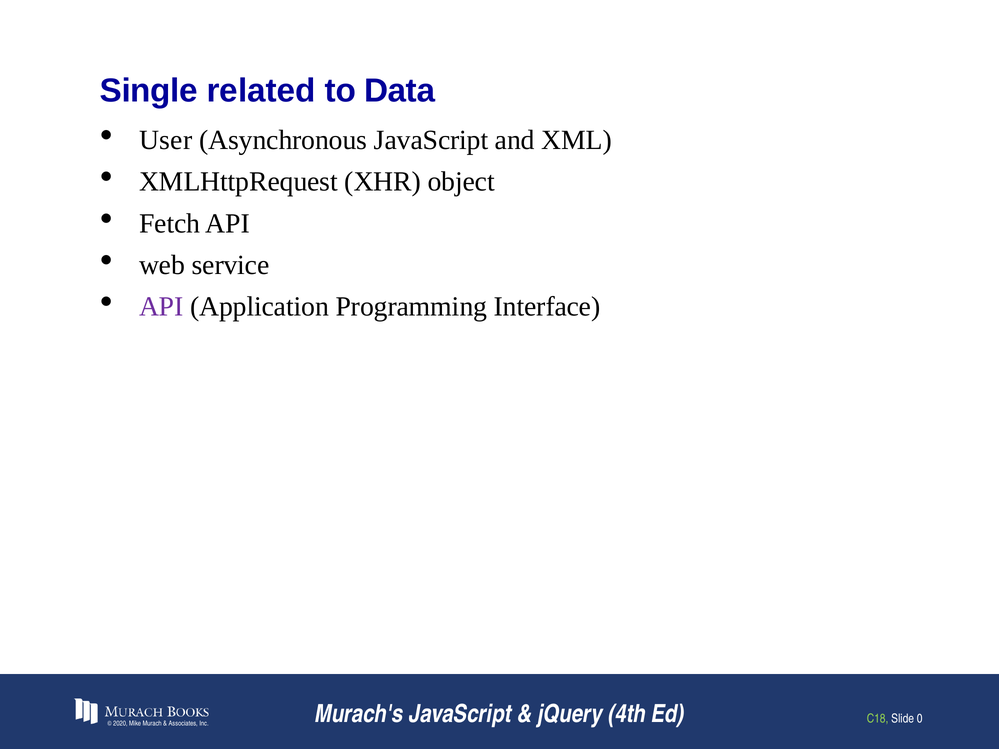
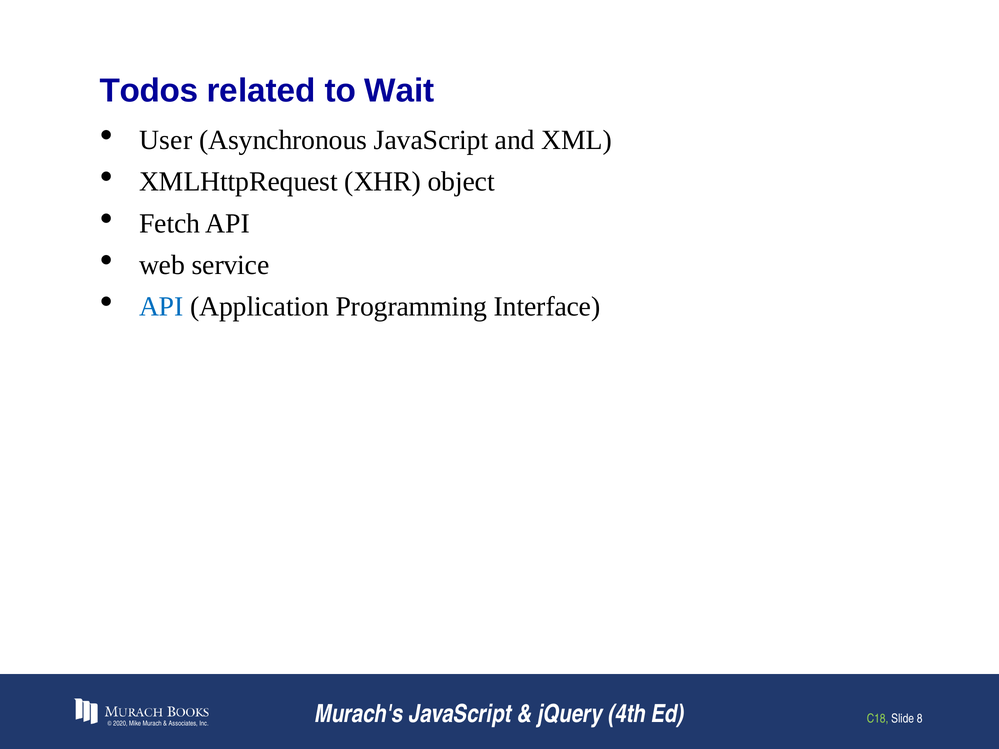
Single: Single -> Todos
Data: Data -> Wait
API at (161, 307) colour: purple -> blue
0: 0 -> 8
